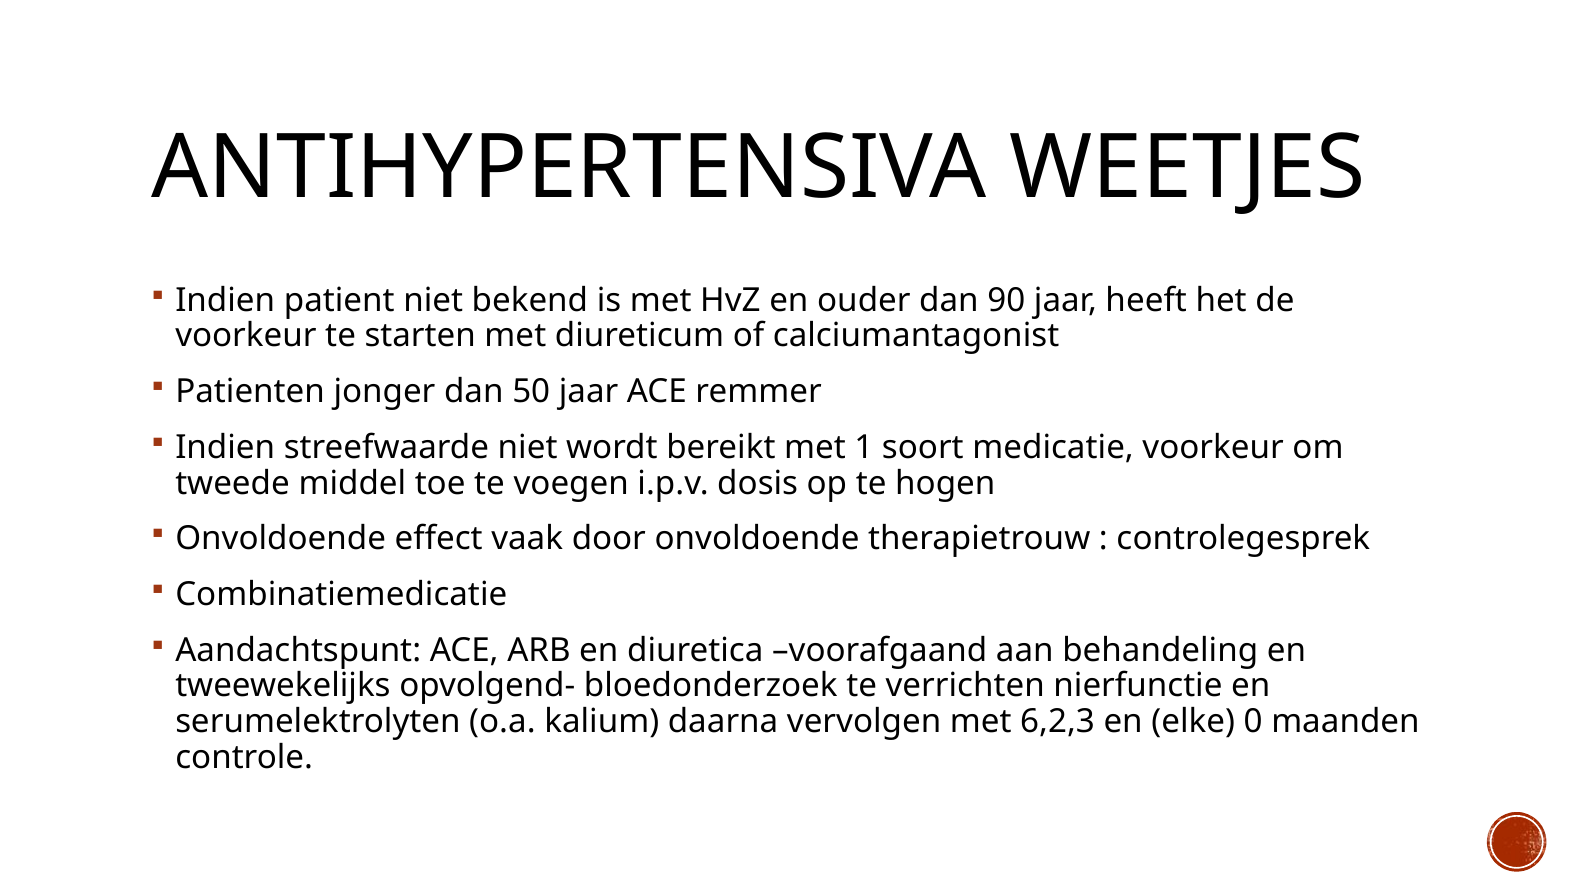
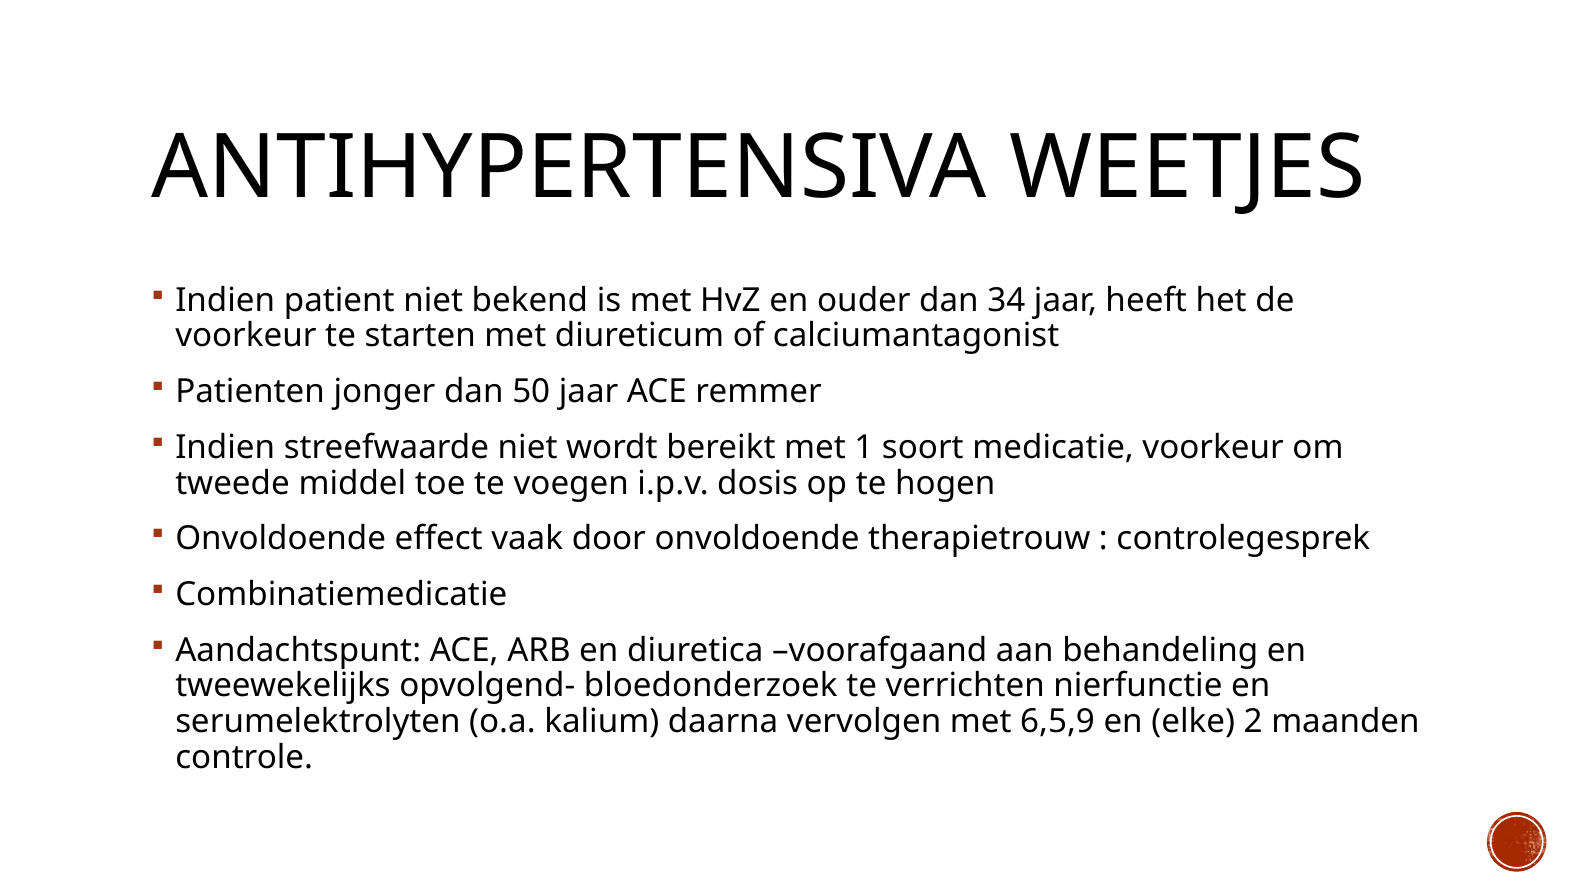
90: 90 -> 34
6,2,3: 6,2,3 -> 6,5,9
0: 0 -> 2
